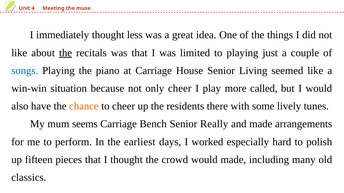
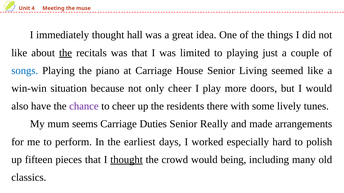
less: less -> hall
called: called -> doors
chance colour: orange -> purple
Bench: Bench -> Duties
thought at (127, 160) underline: none -> present
would made: made -> being
